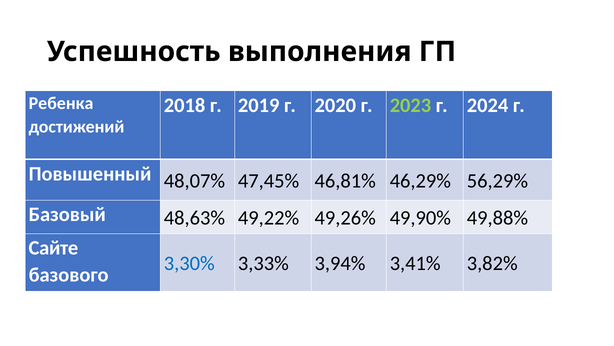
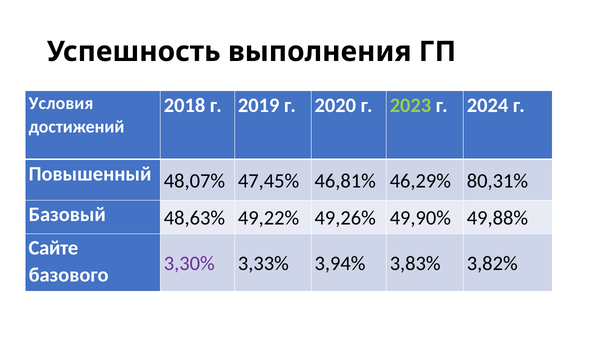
Ребенка: Ребенка -> Условия
56,29%: 56,29% -> 80,31%
3,30% colour: blue -> purple
3,41%: 3,41% -> 3,83%
